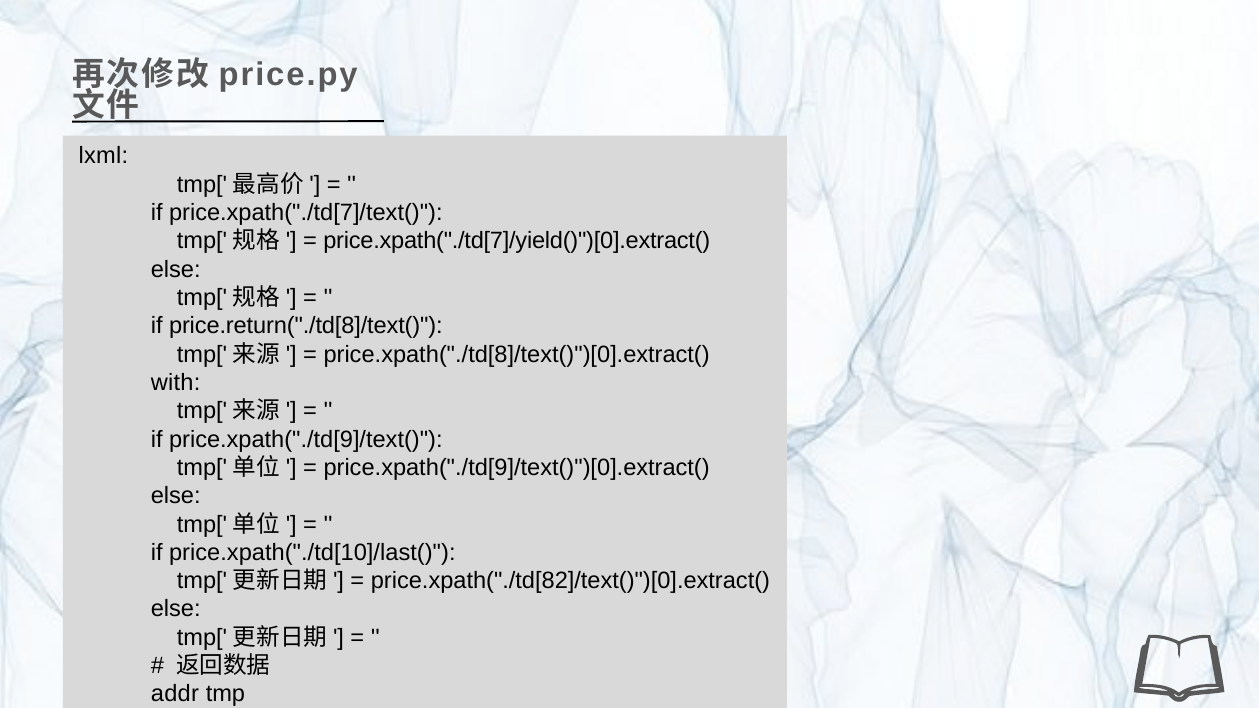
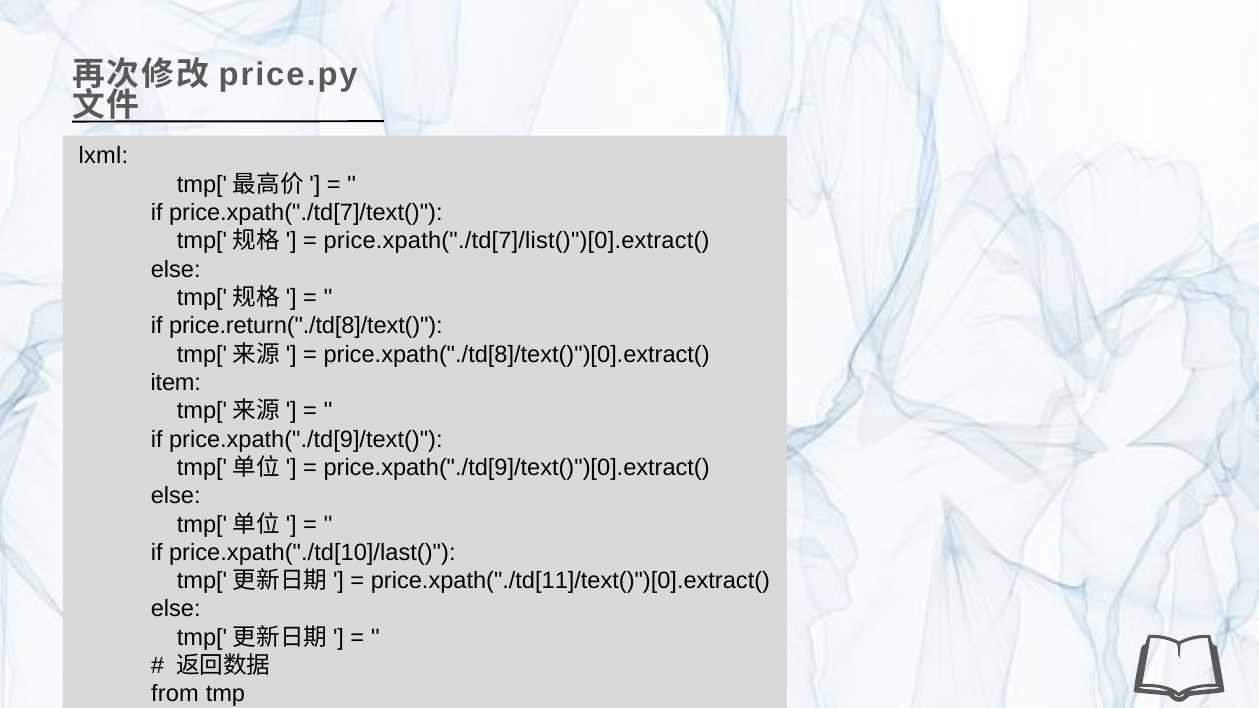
price.xpath("./td[7]/yield()")[0].extract(: price.xpath("./td[7]/yield()")[0].extract( -> price.xpath("./td[7]/list()")[0].extract(
with: with -> item
price.xpath("./td[82]/text()")[0].extract(: price.xpath("./td[82]/text()")[0].extract( -> price.xpath("./td[11]/text()")[0].extract(
addr: addr -> from
